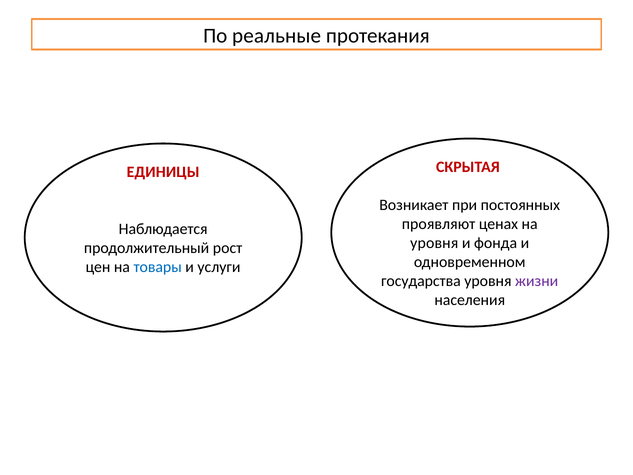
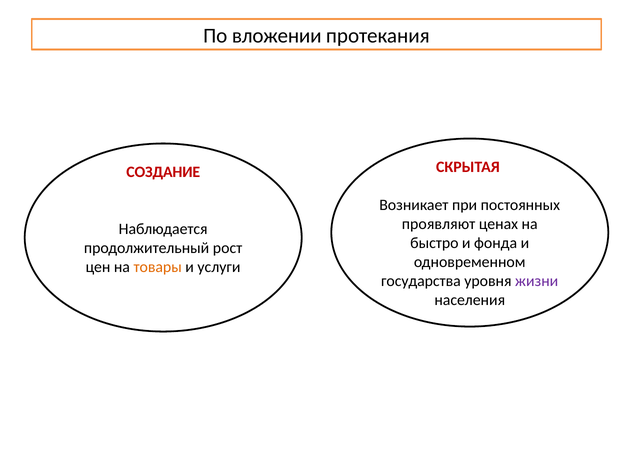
реальные: реальные -> вложении
ЕДИНИЦЫ: ЕДИНИЦЫ -> СОЗДАНИЕ
уровня at (434, 243): уровня -> быстро
товары colour: blue -> orange
